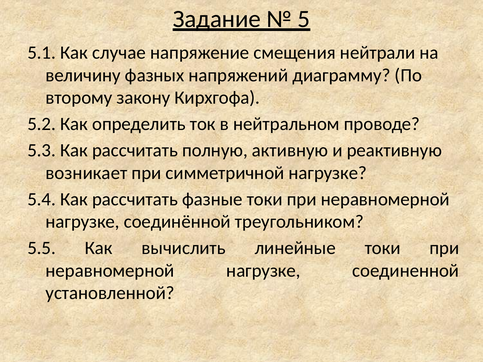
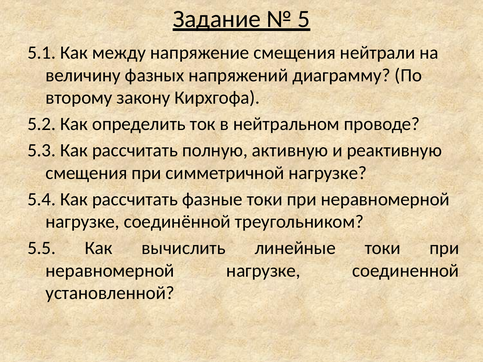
случае: случае -> между
возникает at (86, 173): возникает -> смещения
